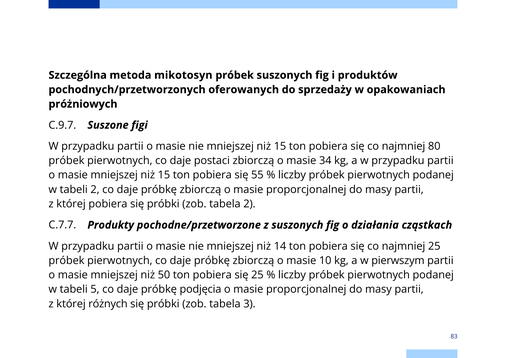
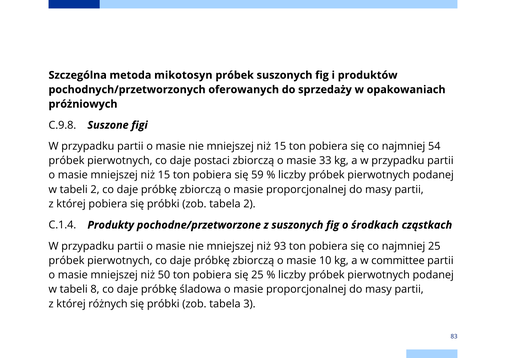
C.9.7: C.9.7 -> C.9.8
80: 80 -> 54
34: 34 -> 33
55: 55 -> 59
C.7.7: C.7.7 -> C.1.4
działania: działania -> środkach
14: 14 -> 93
pierwszym: pierwszym -> committee
5: 5 -> 8
podjęcia: podjęcia -> śladowa
